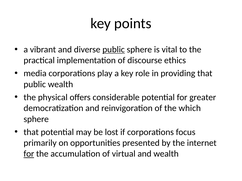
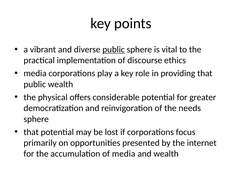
which: which -> needs
for at (29, 154) underline: present -> none
of virtual: virtual -> media
